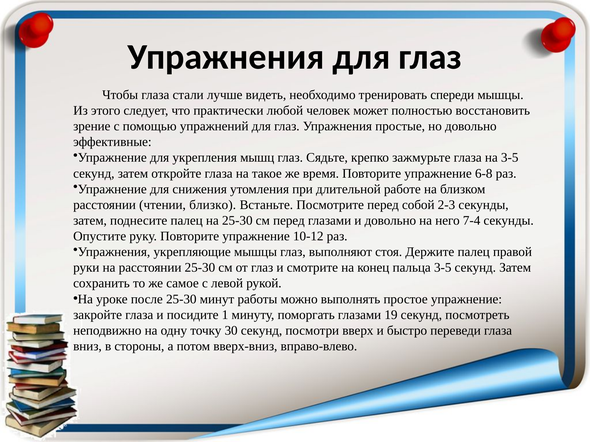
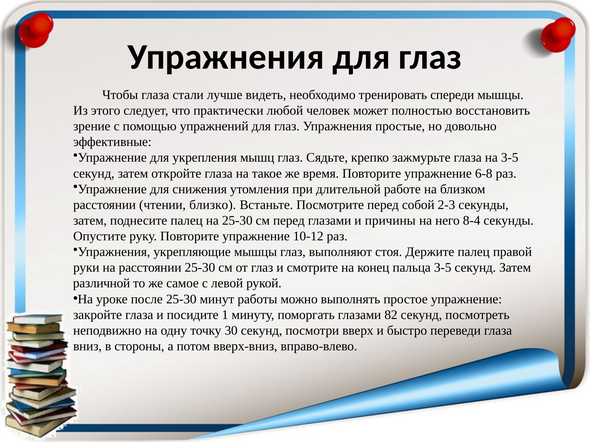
и довольно: довольно -> причины
7-4: 7-4 -> 8-4
сохранить: сохранить -> различной
19: 19 -> 82
